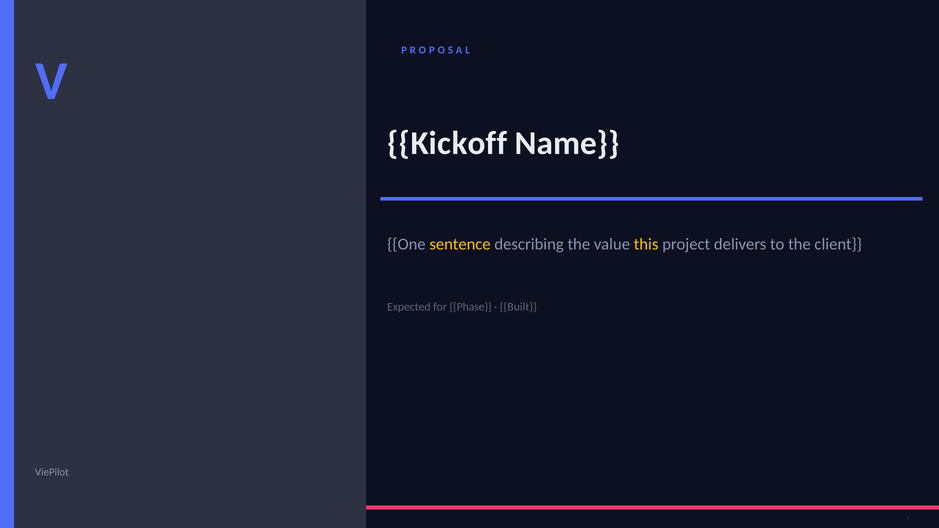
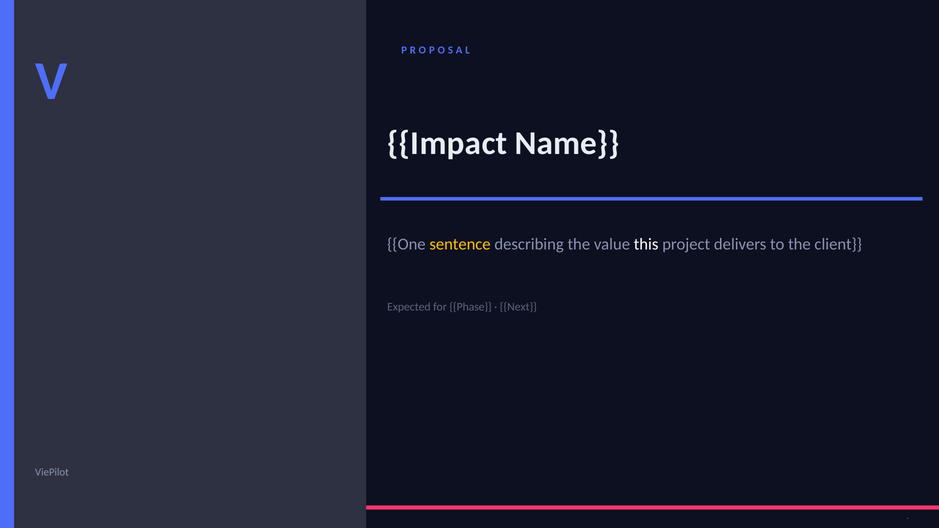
Kickoff: Kickoff -> Impact
this colour: yellow -> white
Built: Built -> Next
